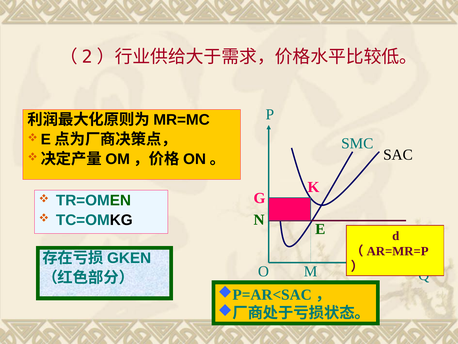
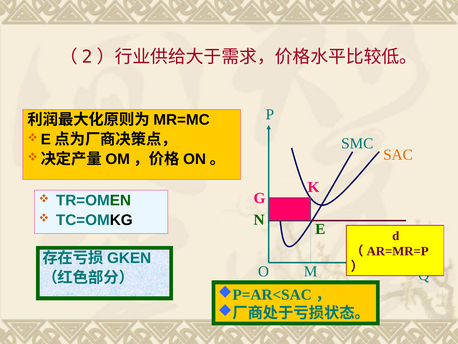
SAC colour: black -> orange
